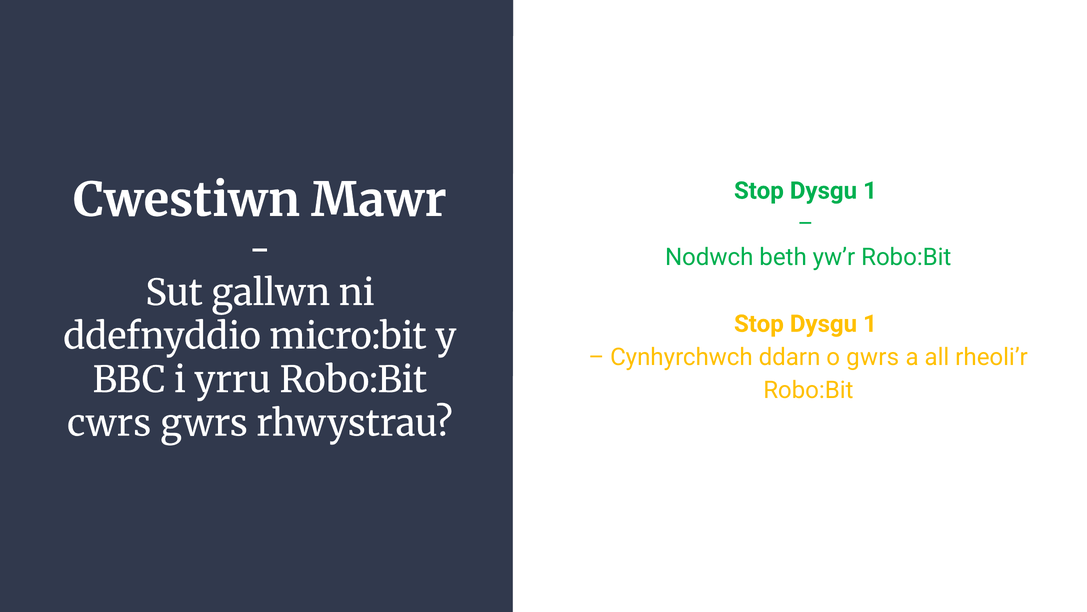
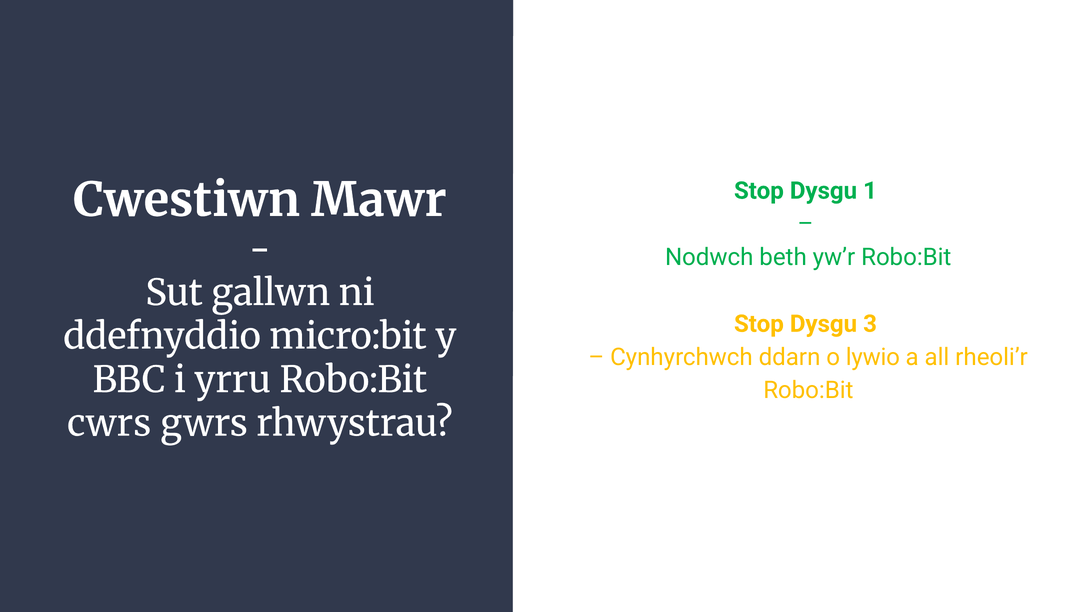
1 at (870, 324): 1 -> 3
o gwrs: gwrs -> lywio
